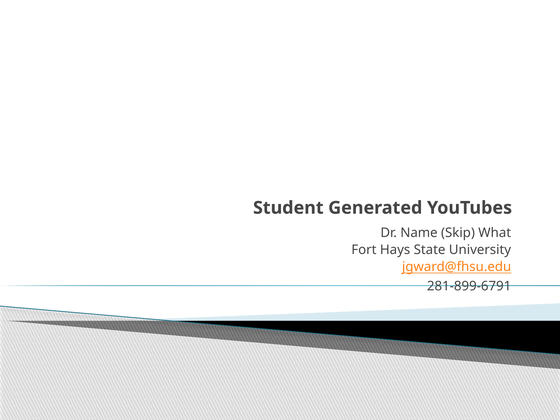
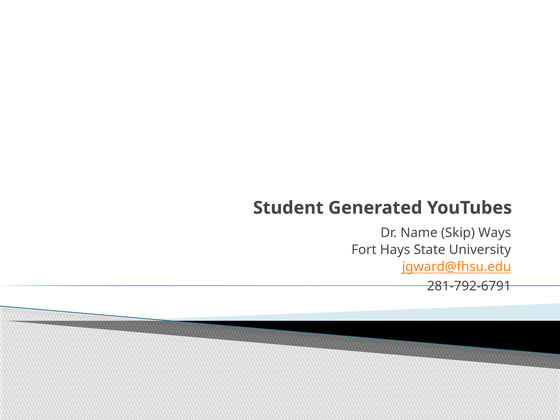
What: What -> Ways
281-899-6791: 281-899-6791 -> 281-792-6791
